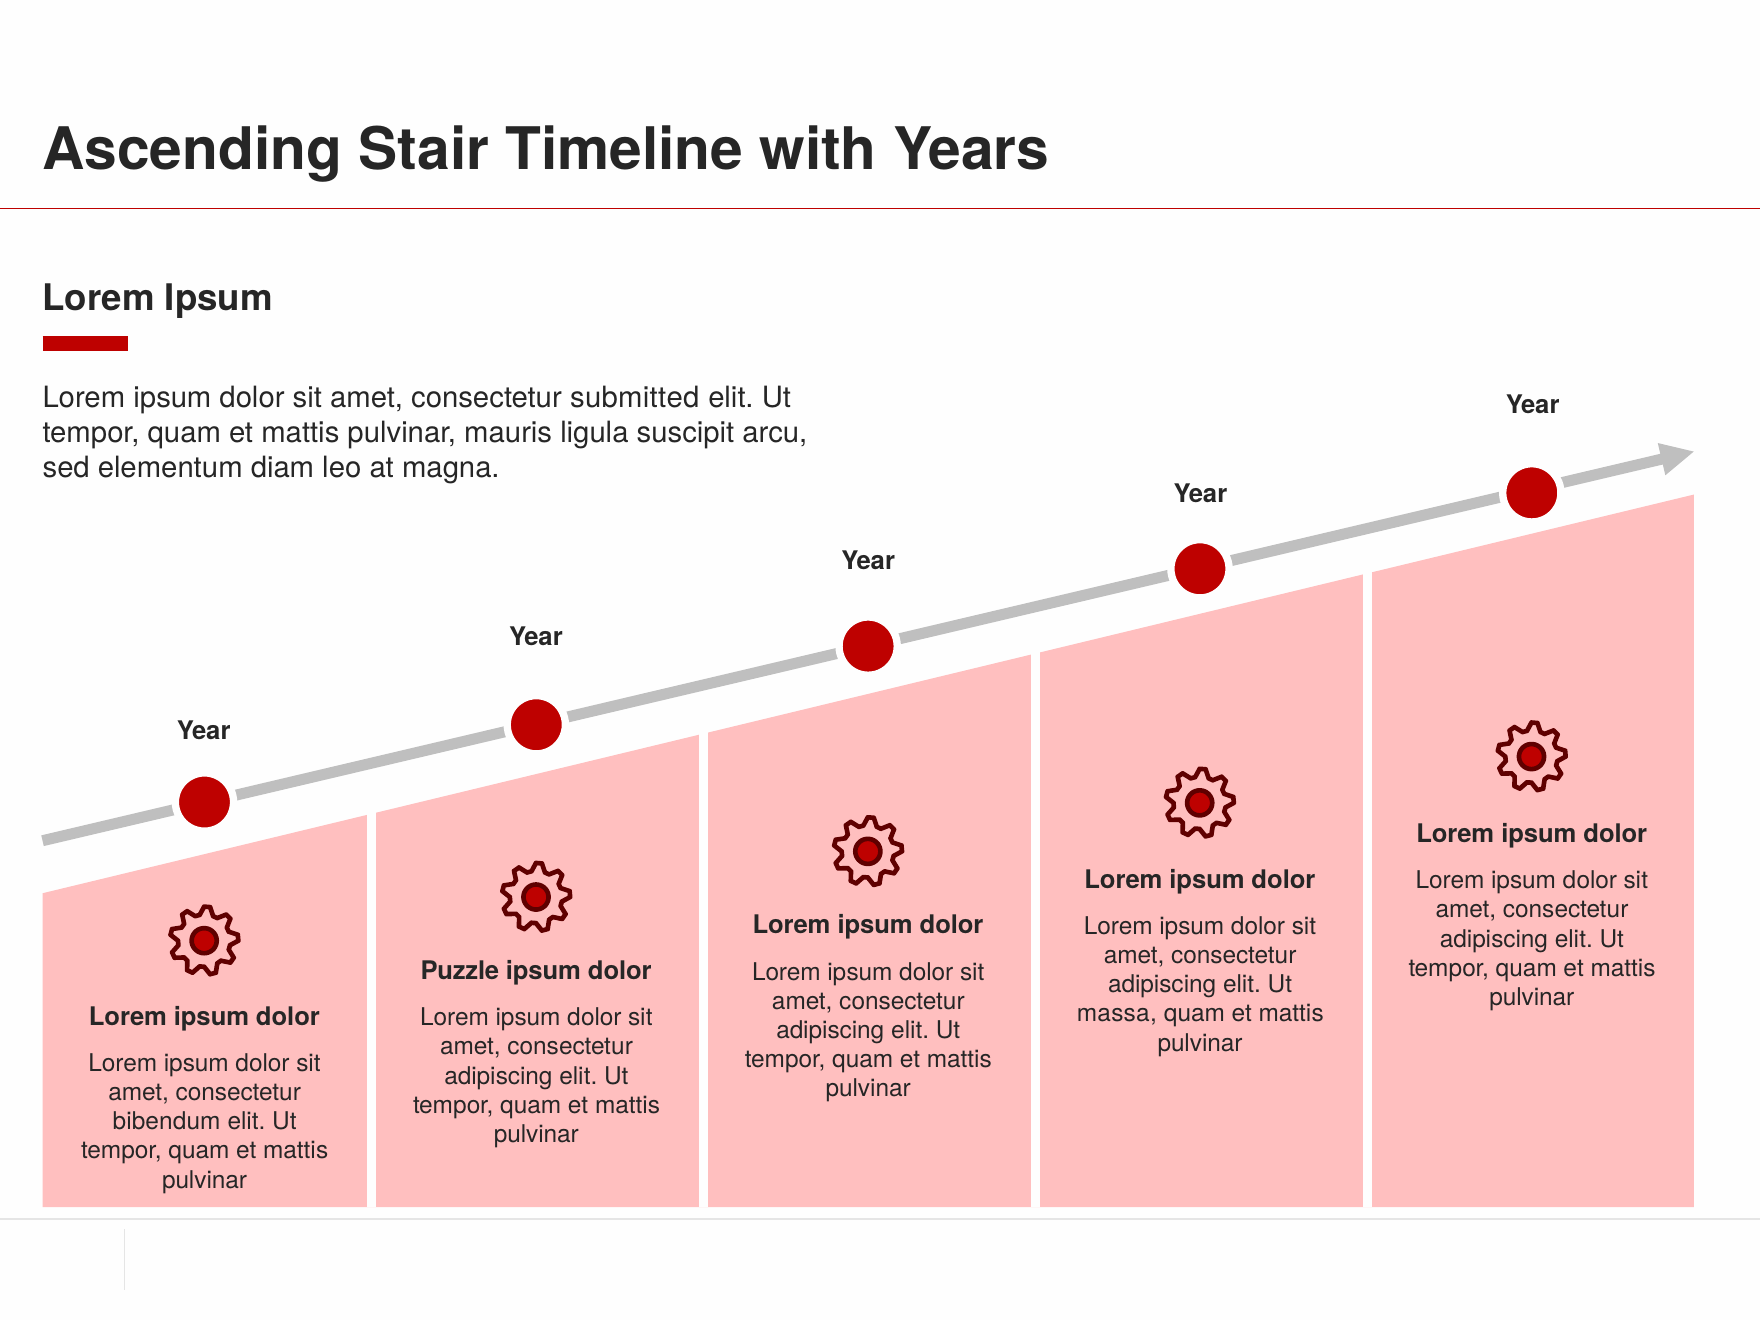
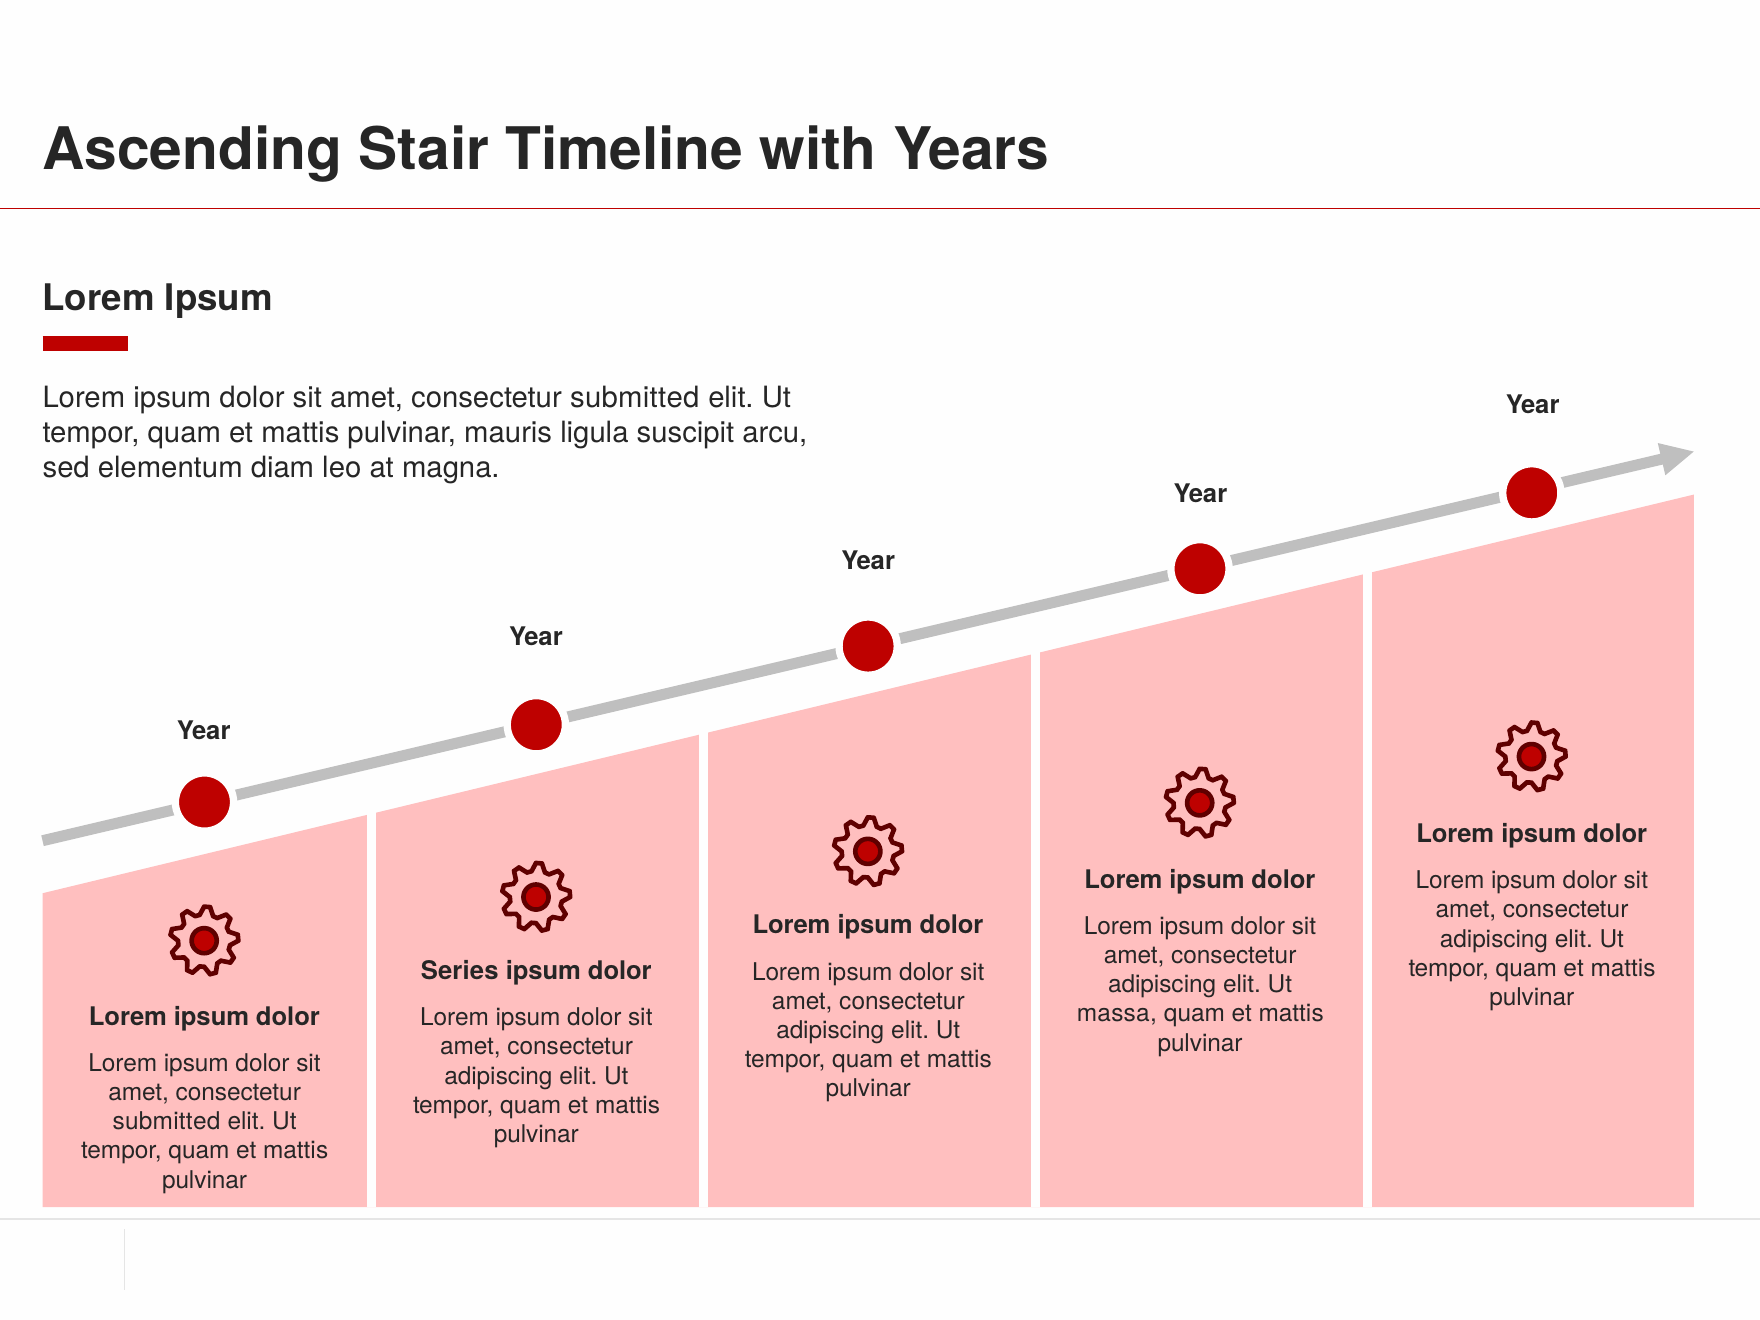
Puzzle: Puzzle -> Series
bibendum at (167, 1122): bibendum -> submitted
